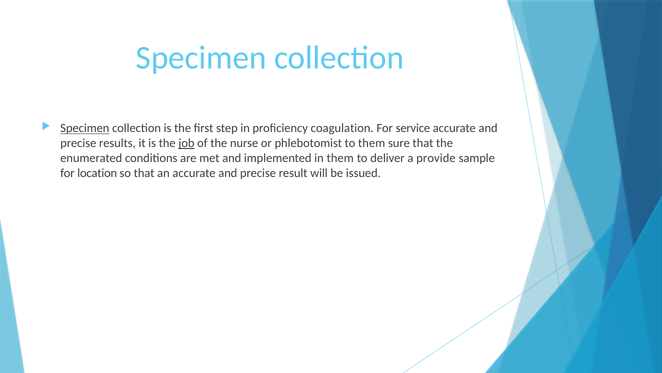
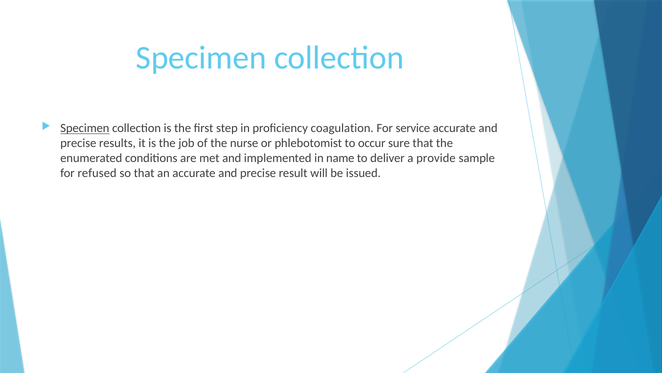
job underline: present -> none
to them: them -> occur
in them: them -> name
location: location -> refused
